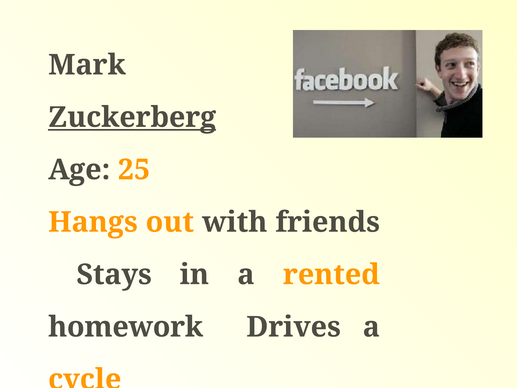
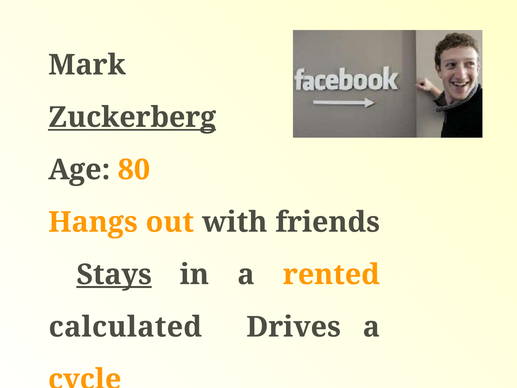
25: 25 -> 80
Stays underline: none -> present
homework: homework -> calculated
